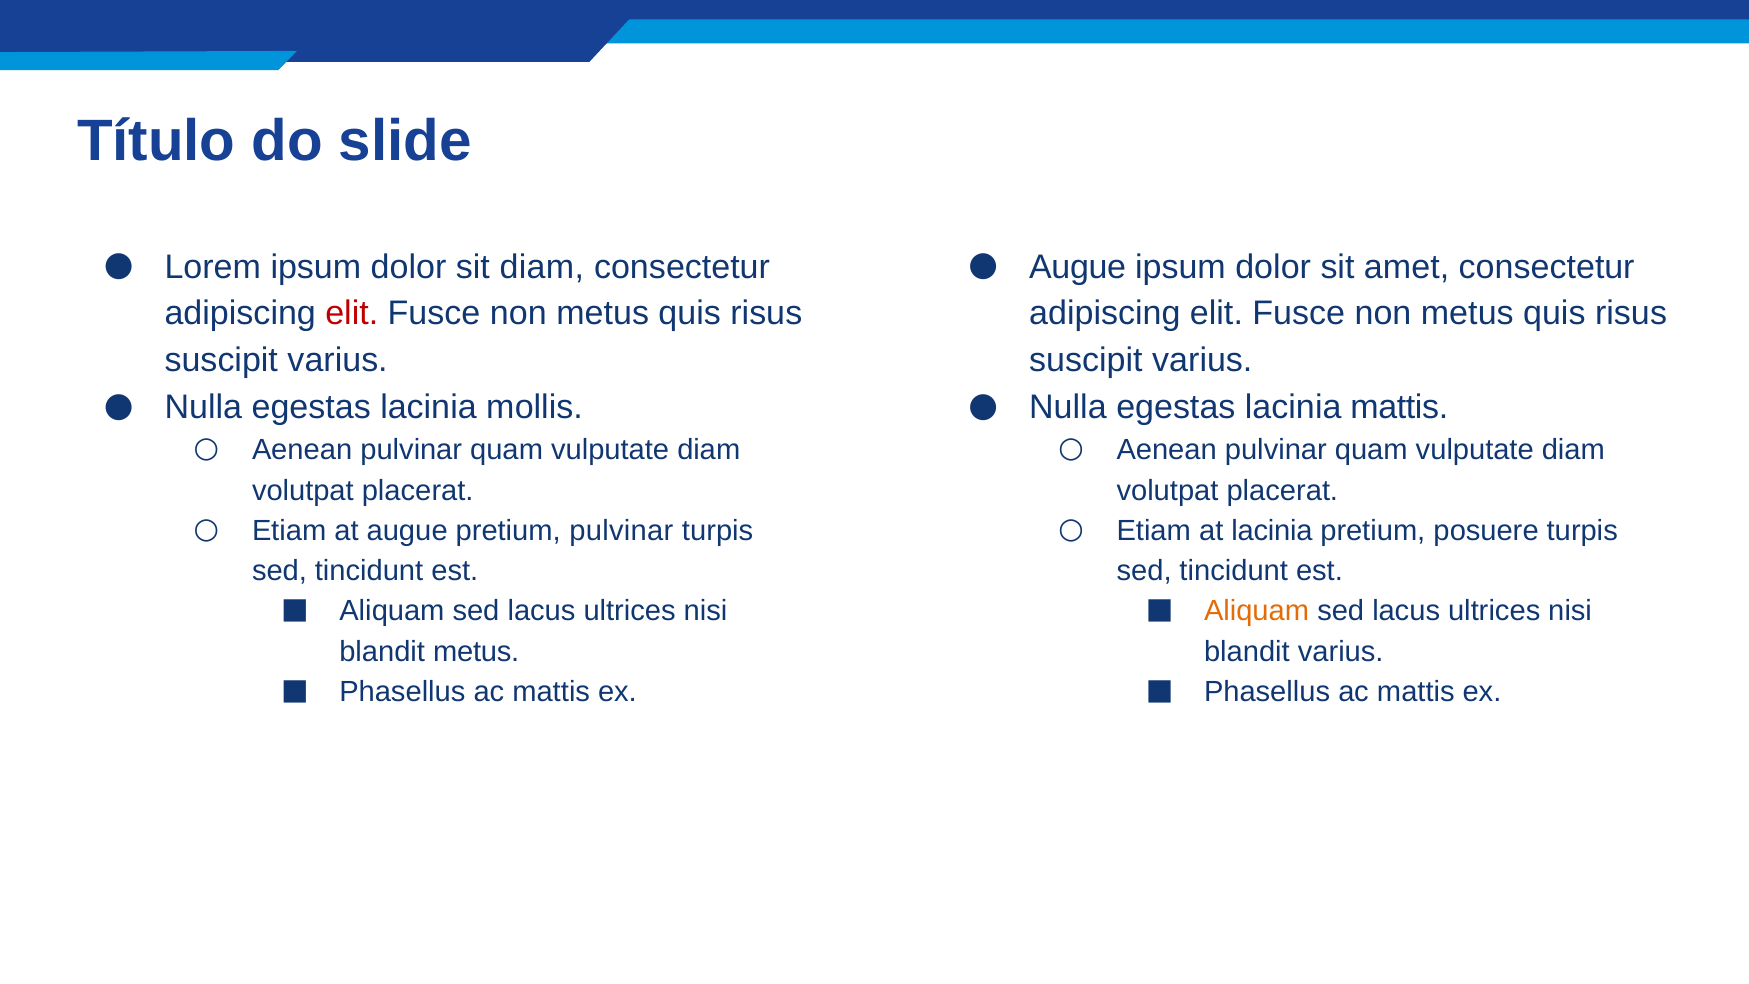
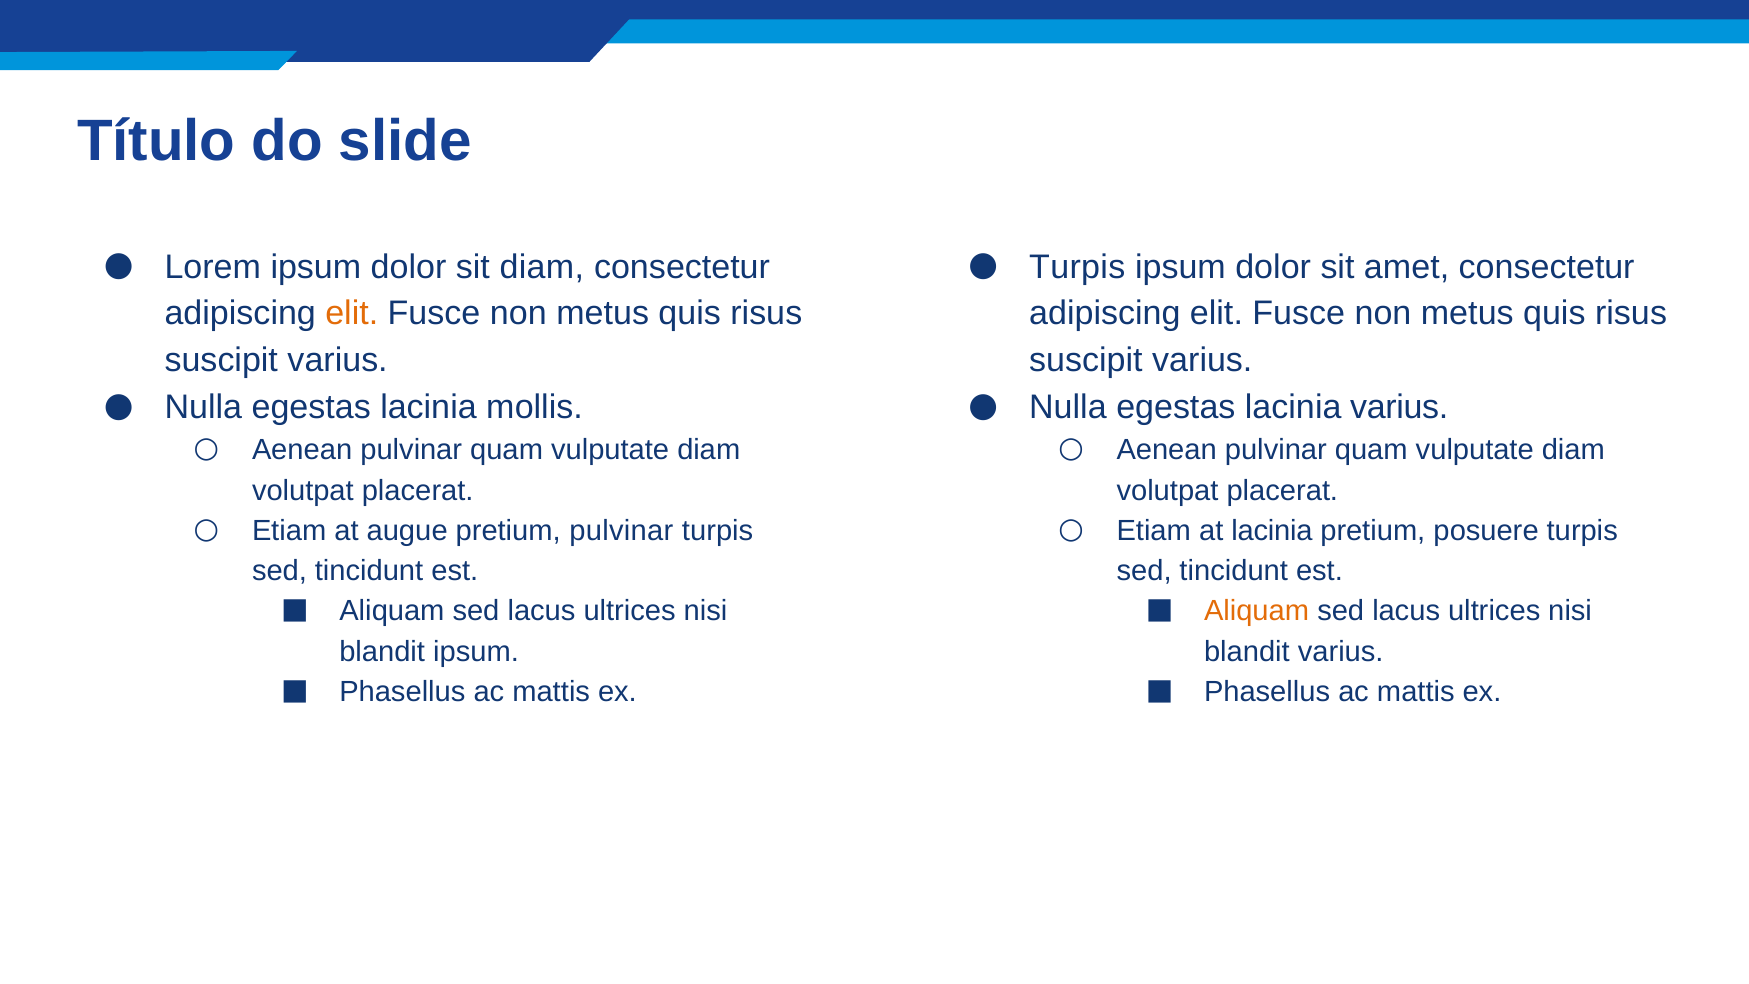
Augue at (1078, 267): Augue -> Turpis
elit at (352, 314) colour: red -> orange
lacinia mattis: mattis -> varius
blandit metus: metus -> ipsum
